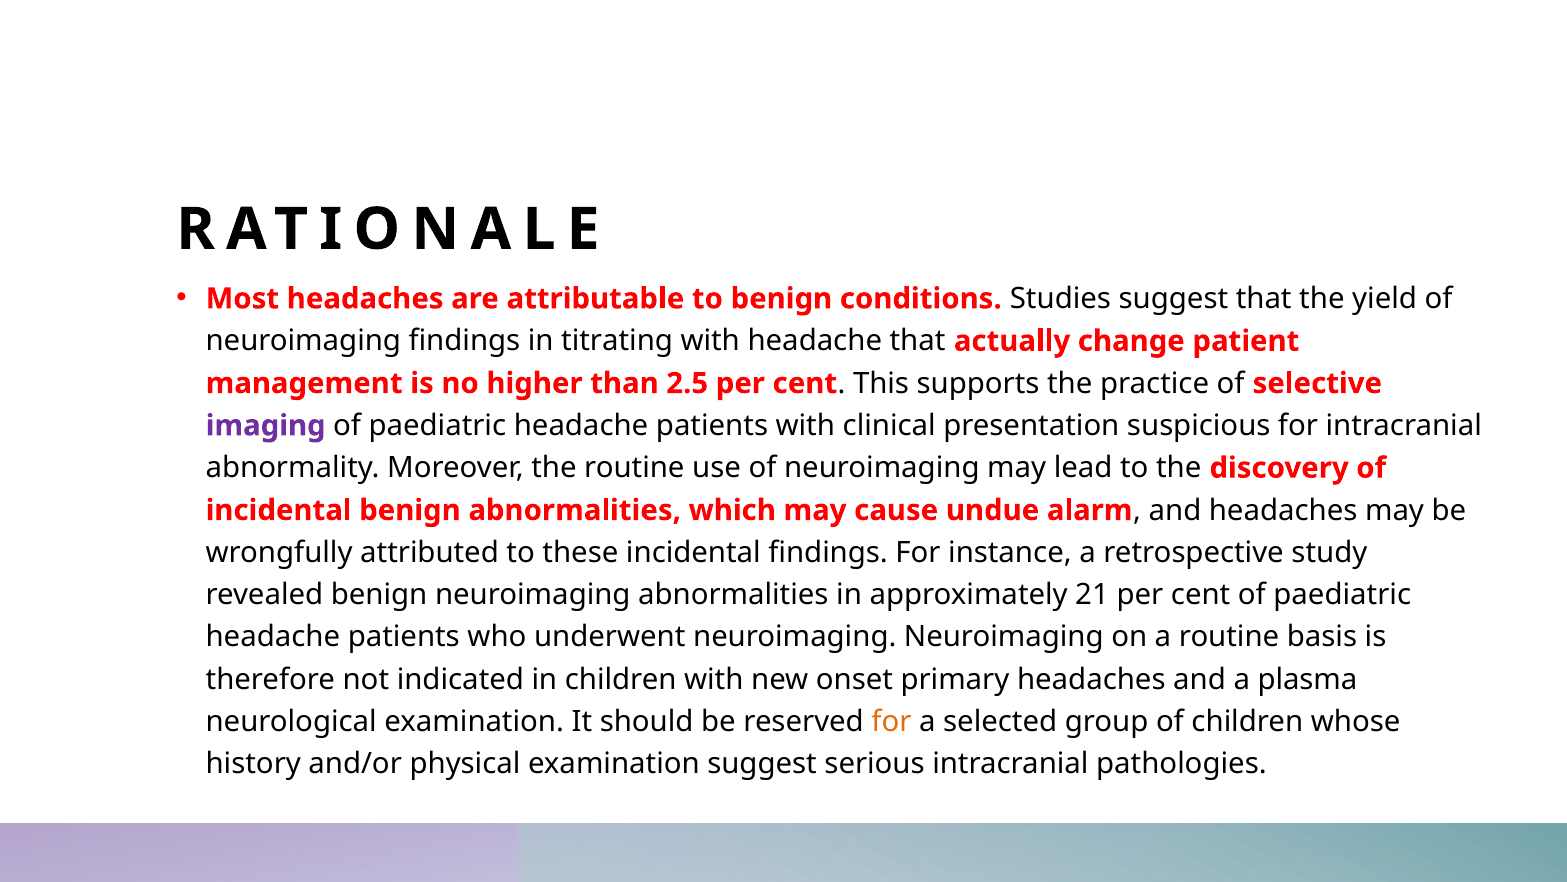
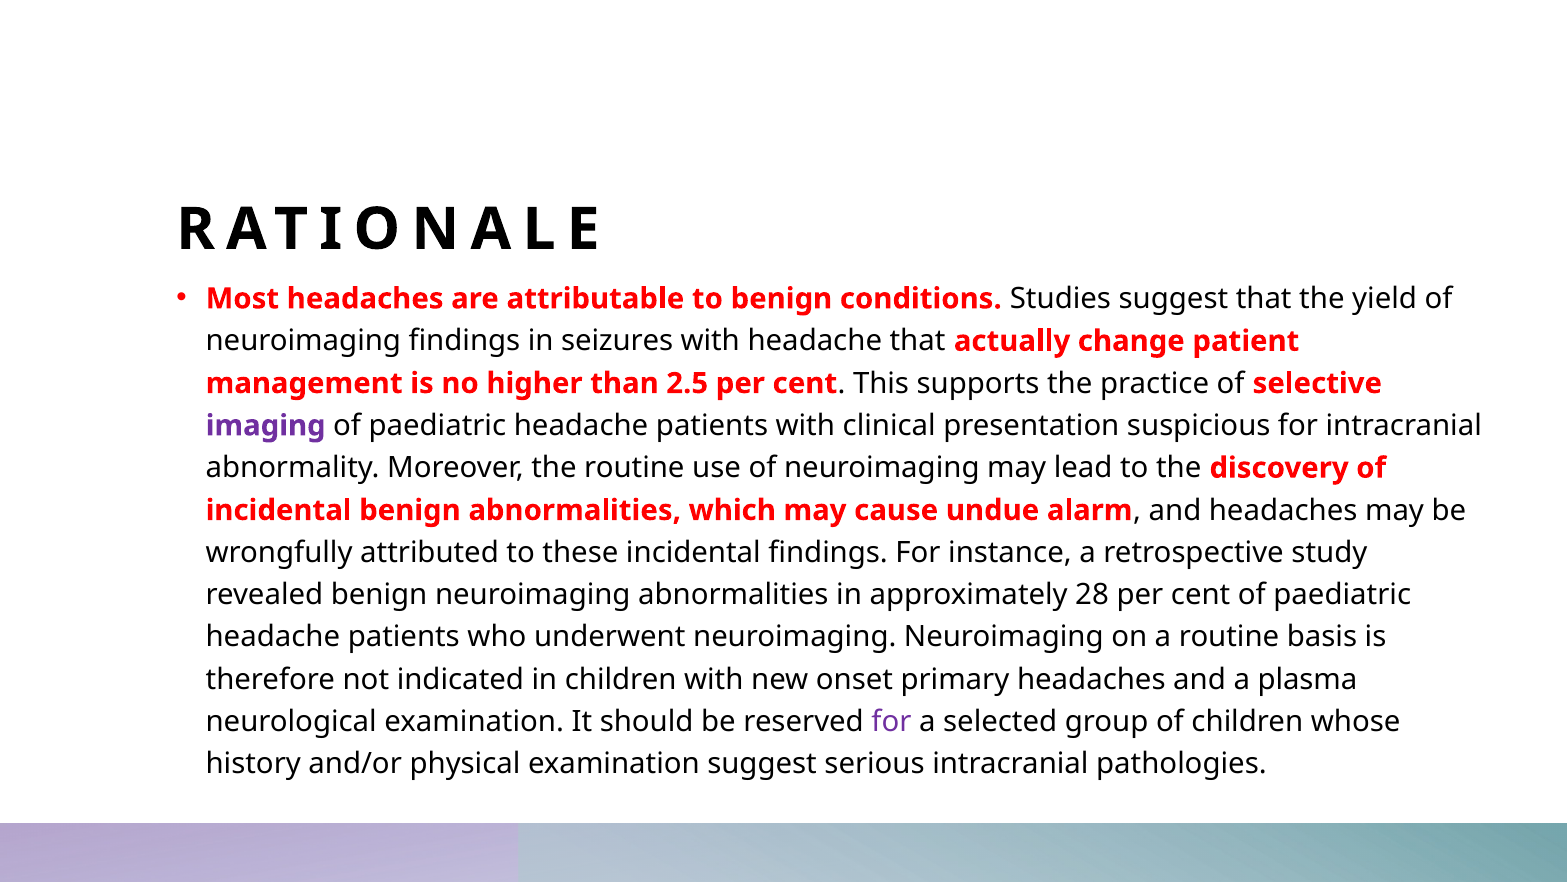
titrating: titrating -> seizures
21: 21 -> 28
for at (891, 721) colour: orange -> purple
